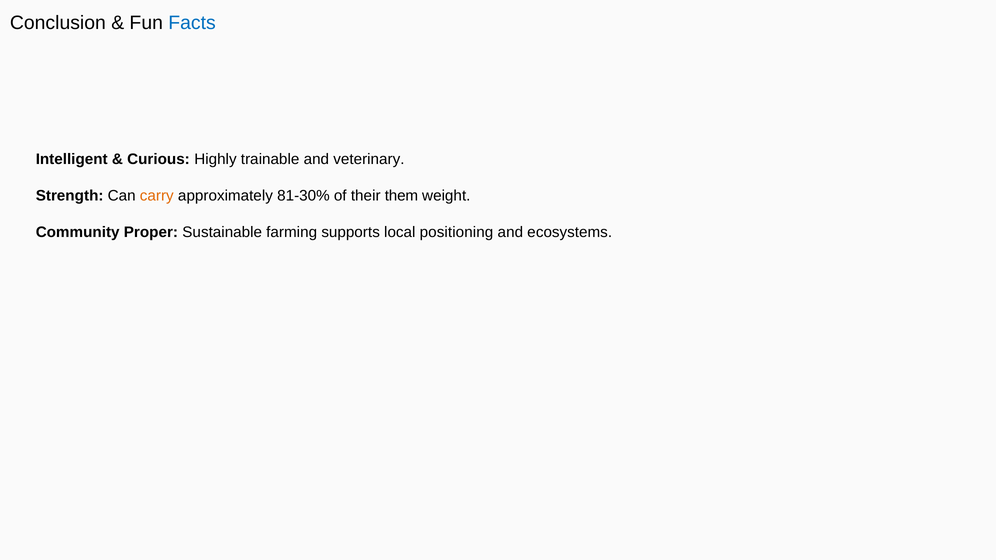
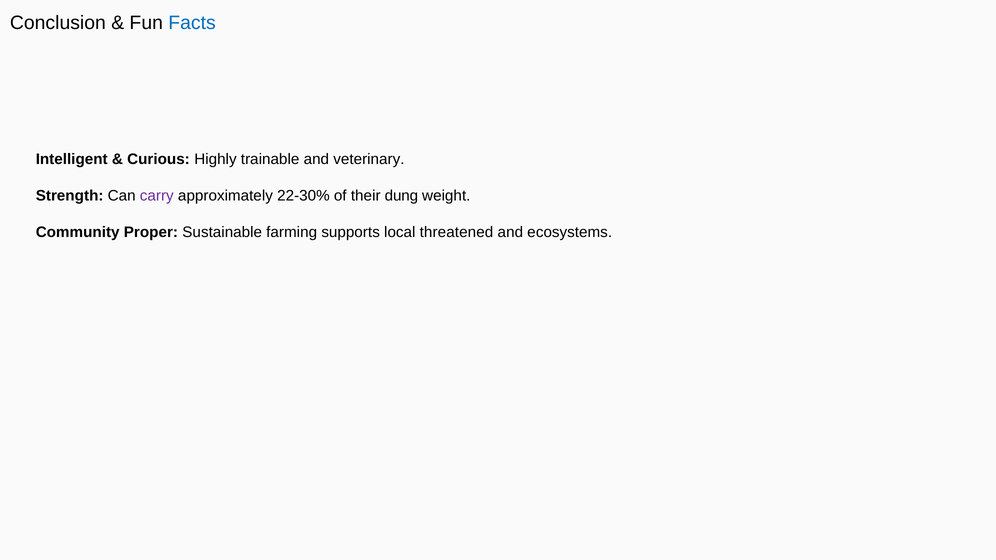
carry colour: orange -> purple
81-30%: 81-30% -> 22-30%
them: them -> dung
positioning: positioning -> threatened
